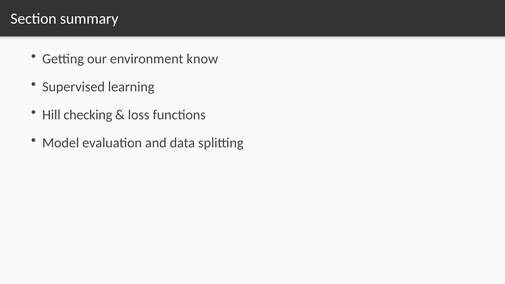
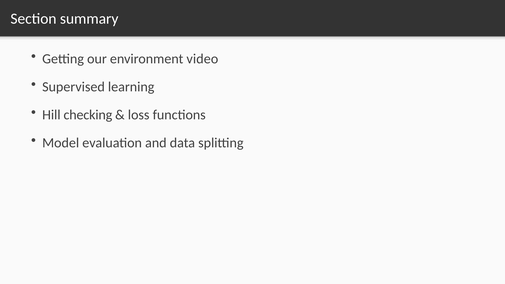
know: know -> video
